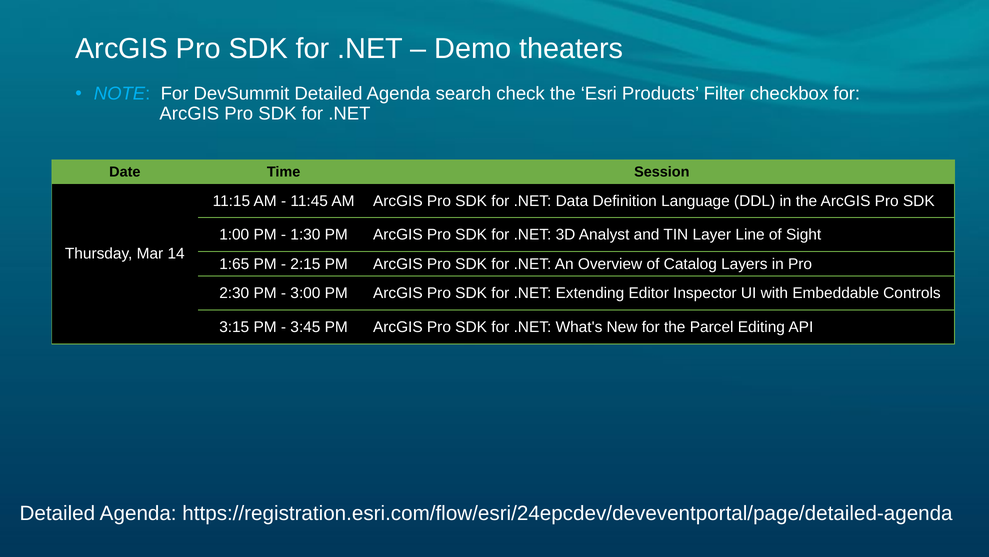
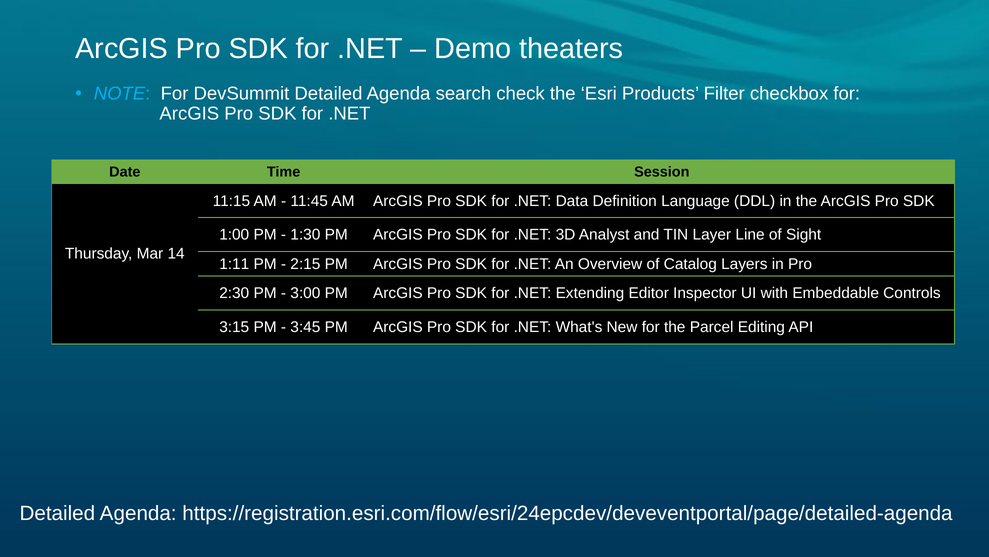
1:65: 1:65 -> 1:11
